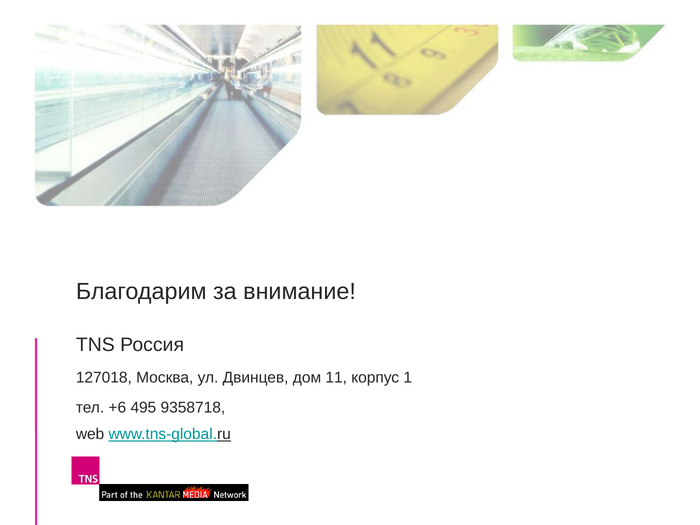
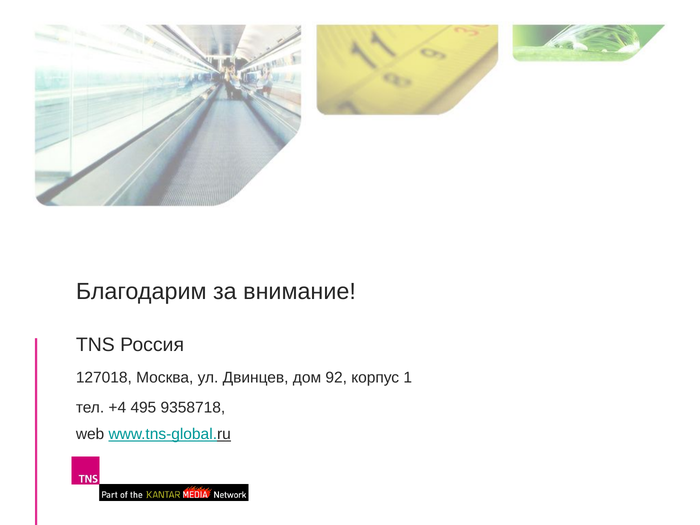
11: 11 -> 92
+6: +6 -> +4
